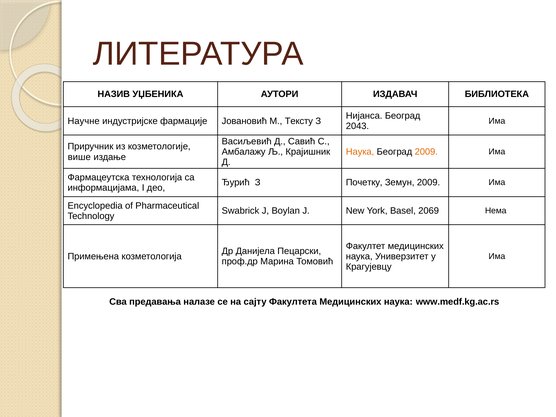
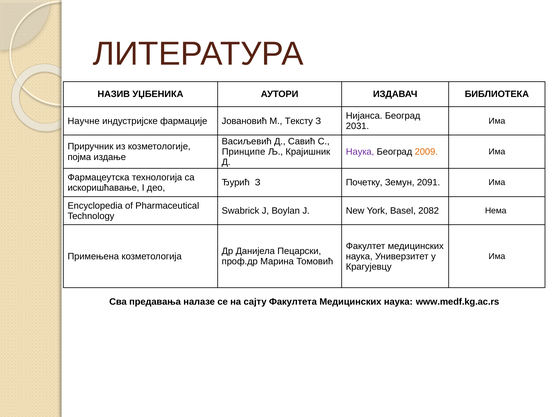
2043: 2043 -> 2031
Амбалажу: Амбалажу -> Принципе
Наука at (360, 152) colour: orange -> purple
више: више -> појма
Земун 2009: 2009 -> 2091
информацијама: информацијама -> искоришћавање
2069: 2069 -> 2082
